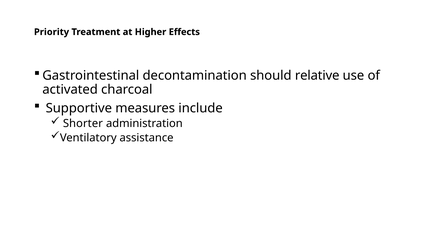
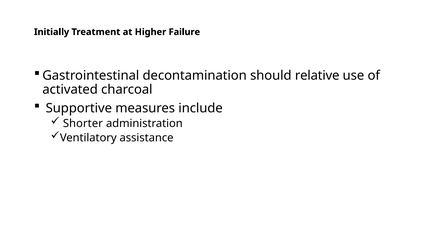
Priority: Priority -> Initially
Effects: Effects -> Failure
